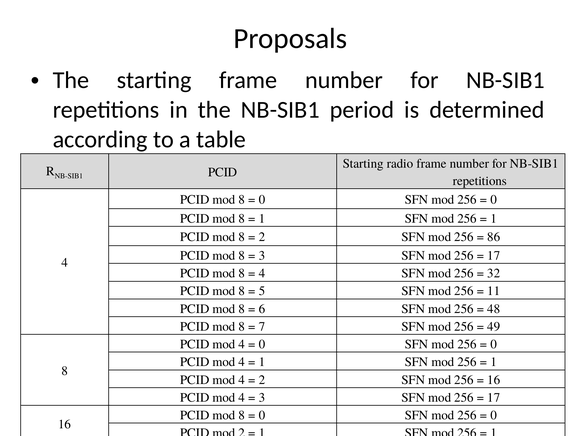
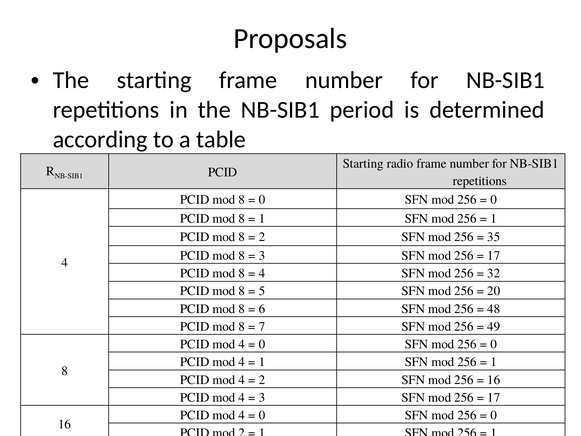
86: 86 -> 35
11: 11 -> 20
8 at (242, 415): 8 -> 4
